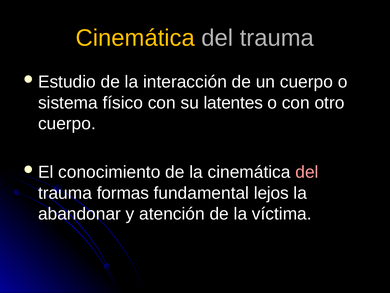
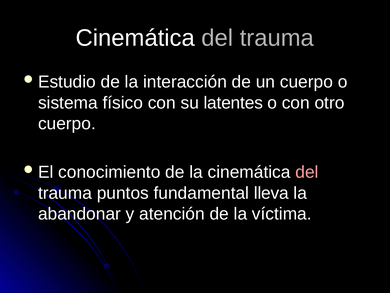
Cinemática at (135, 38) colour: yellow -> white
formas: formas -> puntos
lejos: lejos -> lleva
